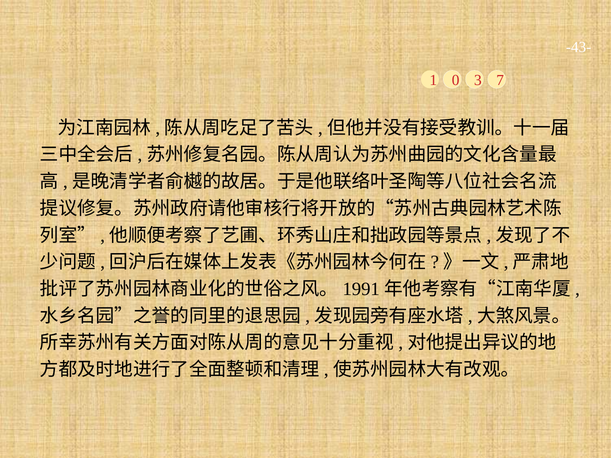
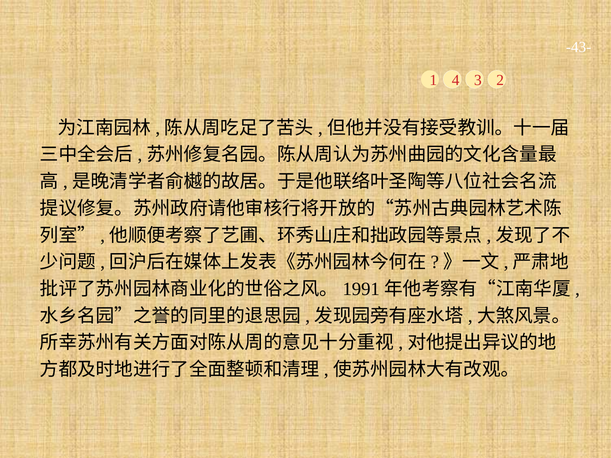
0: 0 -> 4
7: 7 -> 2
